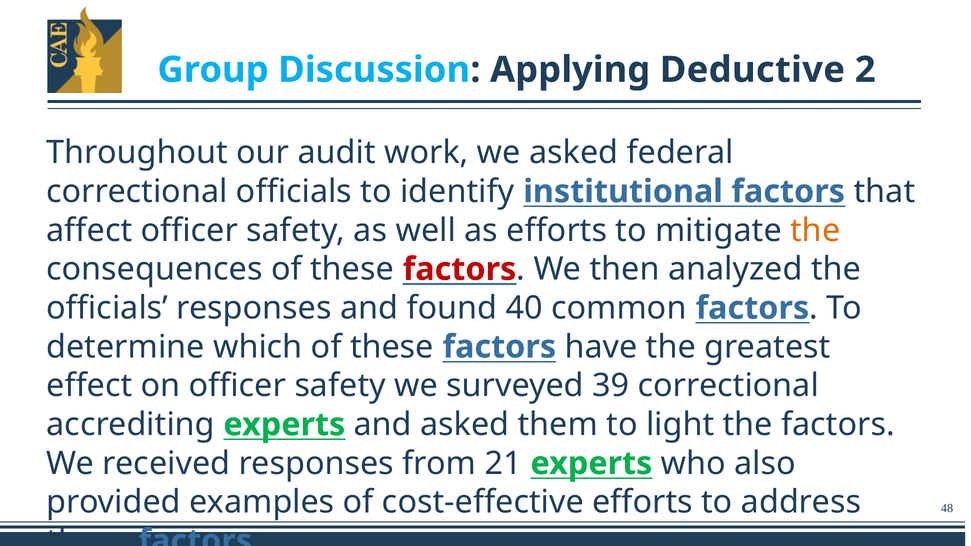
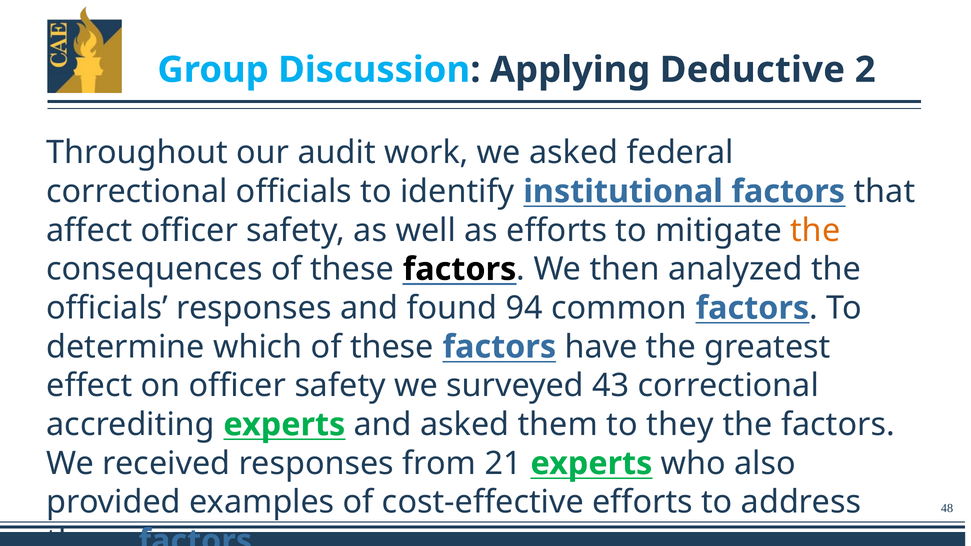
factors at (460, 269) colour: red -> black
40: 40 -> 94
39: 39 -> 43
light: light -> they
